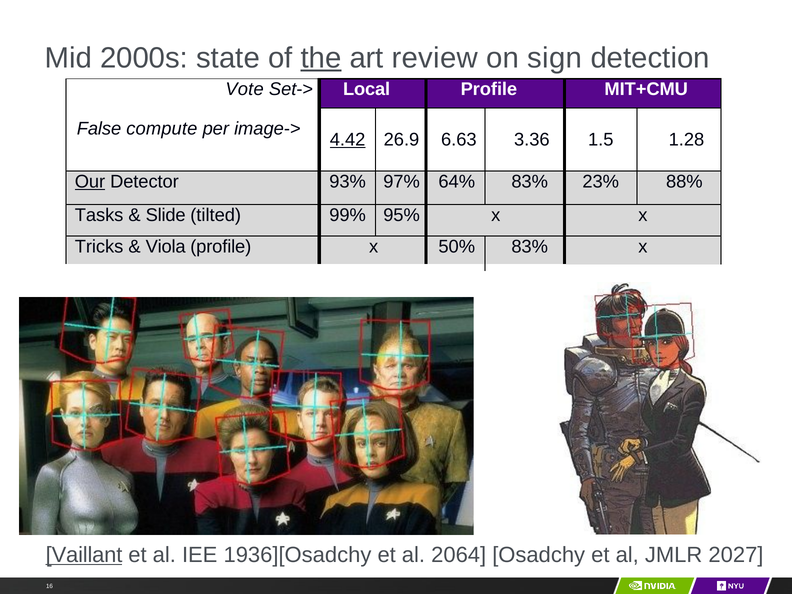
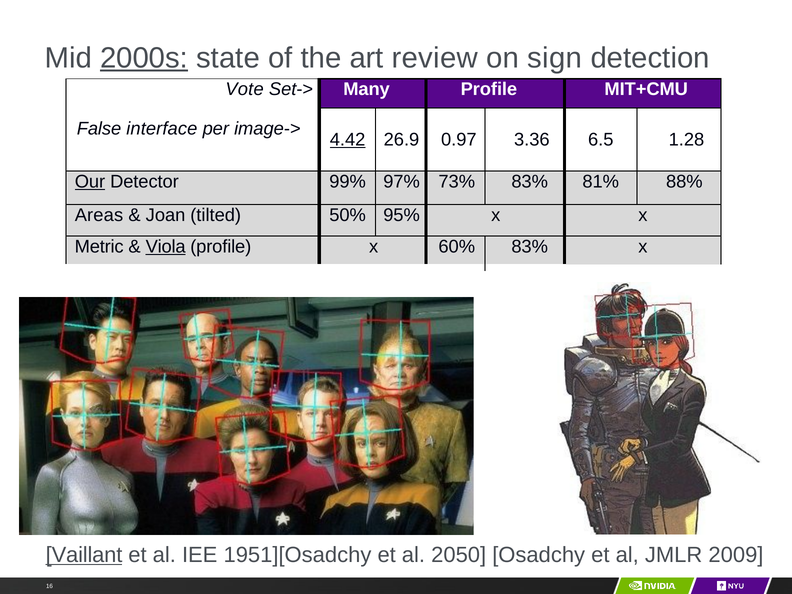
2000s underline: none -> present
the underline: present -> none
Local: Local -> Many
compute: compute -> interface
6.63: 6.63 -> 0.97
1.5: 1.5 -> 6.5
Detector 93%: 93% -> 99%
64%: 64% -> 73%
23%: 23% -> 81%
Tasks: Tasks -> Areas
Slide: Slide -> Joan
99%: 99% -> 50%
Tricks: Tricks -> Metric
Viola underline: none -> present
50%: 50% -> 60%
1936][Osadchy: 1936][Osadchy -> 1951][Osadchy
2064: 2064 -> 2050
2027: 2027 -> 2009
